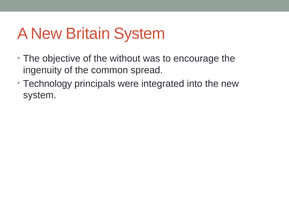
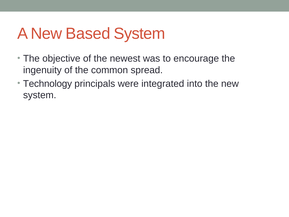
Britain: Britain -> Based
without: without -> newest
